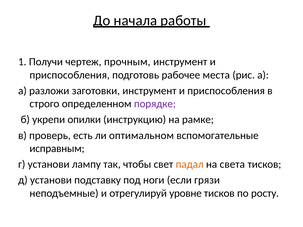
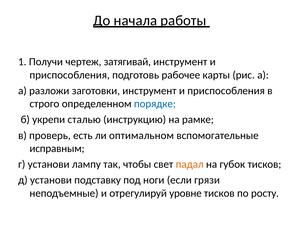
прочным: прочным -> затягивай
места: места -> карты
порядке colour: purple -> blue
опилки: опилки -> сталью
света: света -> губок
